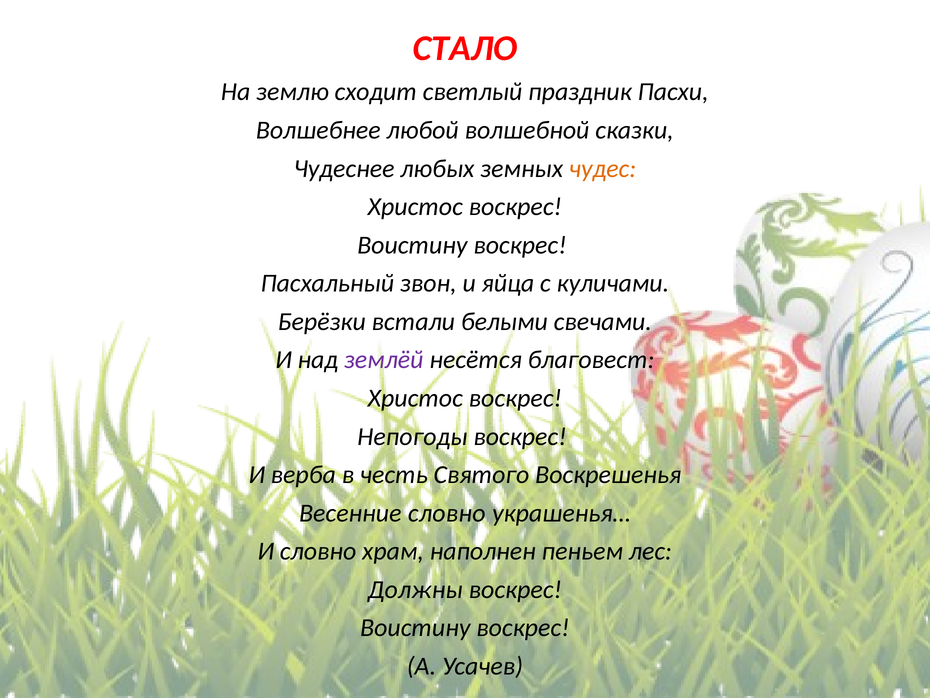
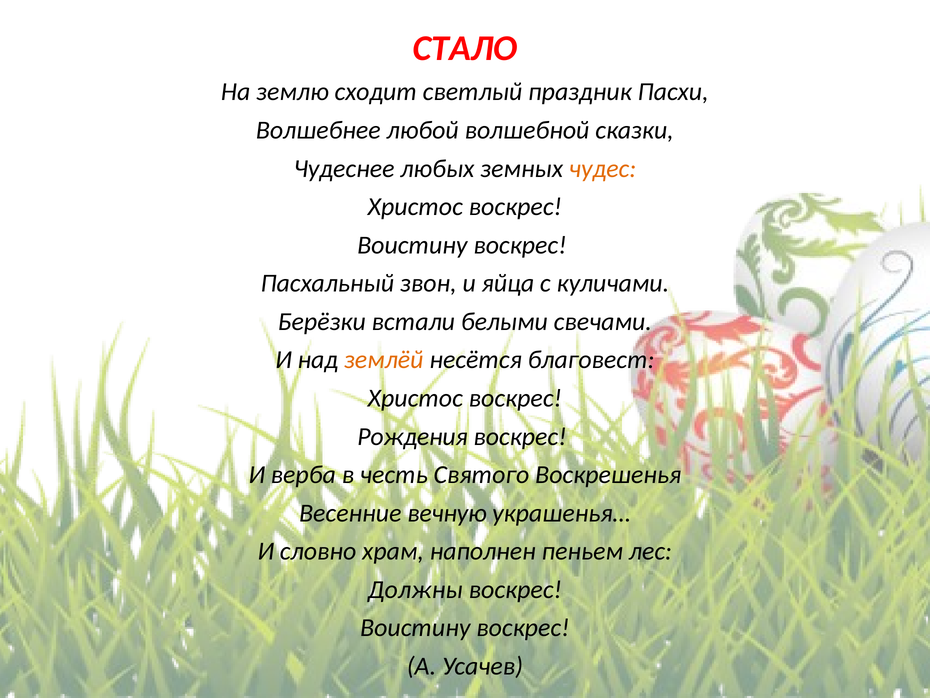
землёй colour: purple -> orange
Непогоды: Непогоды -> Рождения
Весенние словно: словно -> вечную
